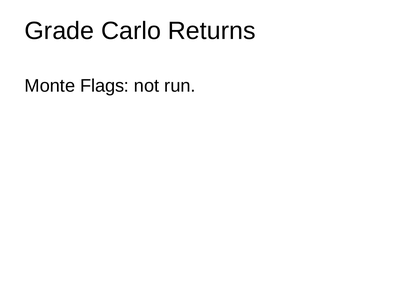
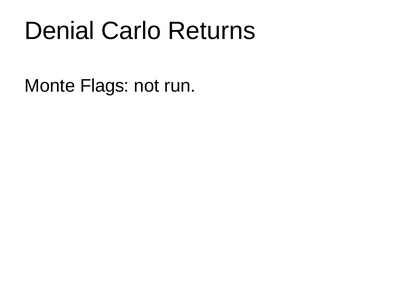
Grade: Grade -> Denial
